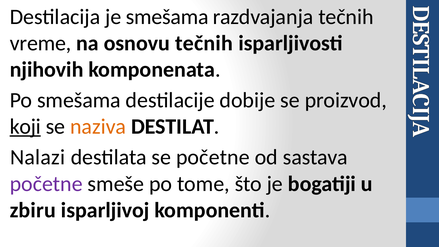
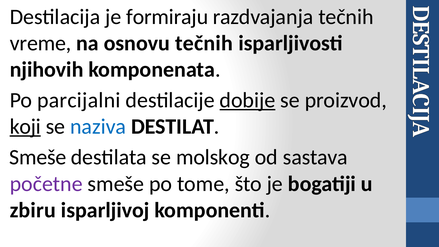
je smešama: smešama -> formiraju
Po smešama: smešama -> parcijalni
dobije underline: none -> present
naziva colour: orange -> blue
Nalazi at (38, 157): Nalazi -> Smeše
se početne: početne -> molskog
